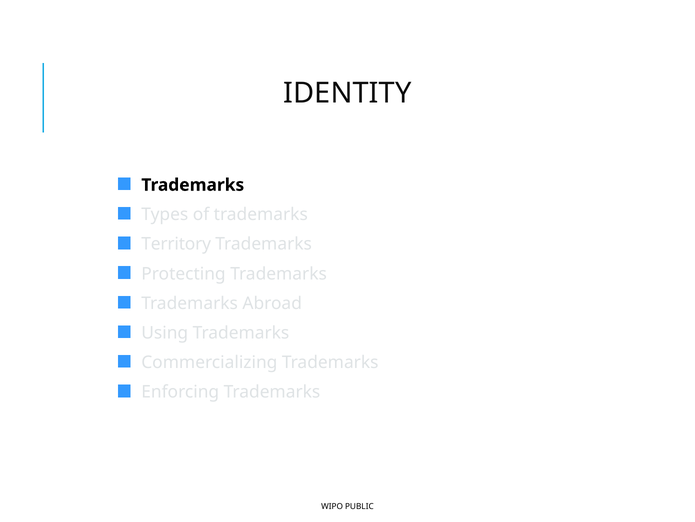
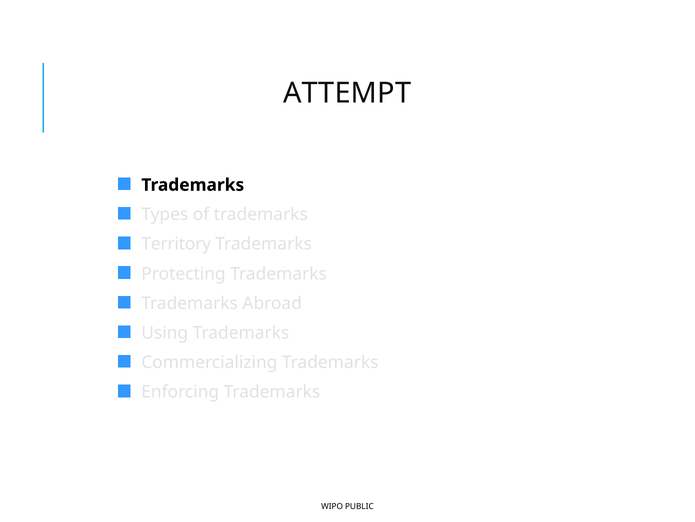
IDENTITY: IDENTITY -> ATTEMPT
